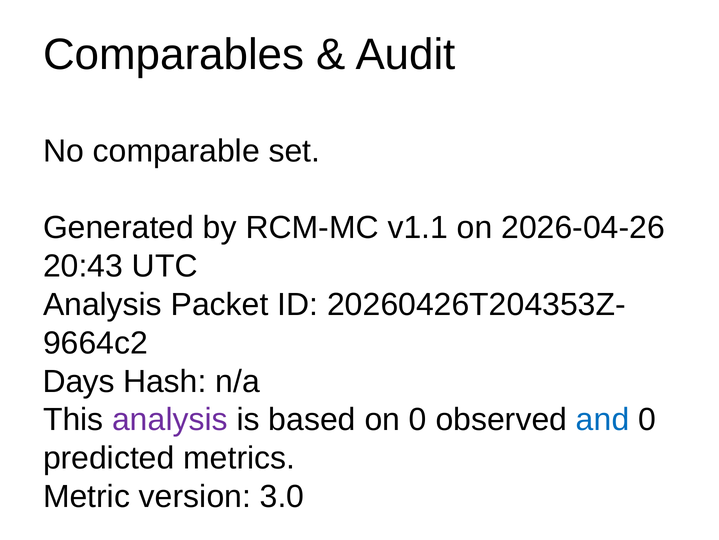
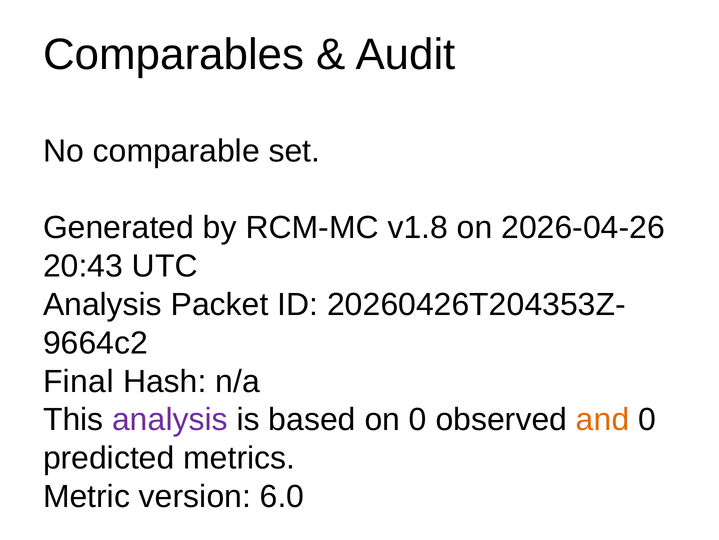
v1.1: v1.1 -> v1.8
Days: Days -> Final
and colour: blue -> orange
3.0: 3.0 -> 6.0
